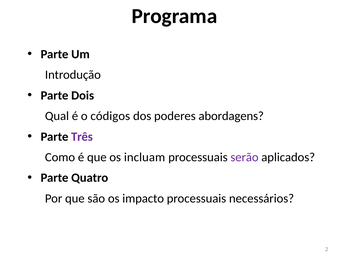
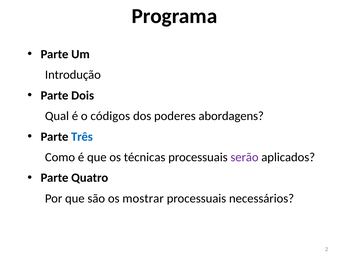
Três colour: purple -> blue
incluam: incluam -> técnicas
impacto: impacto -> mostrar
